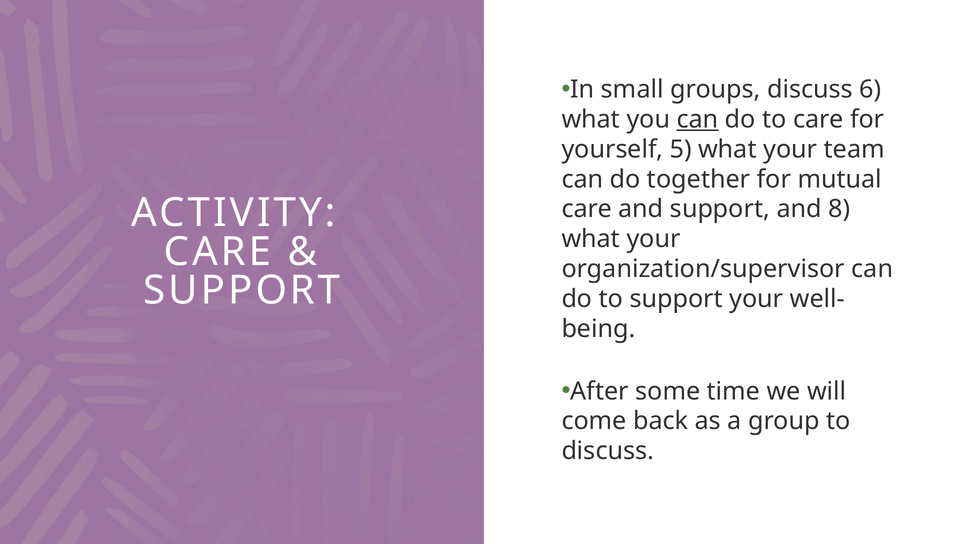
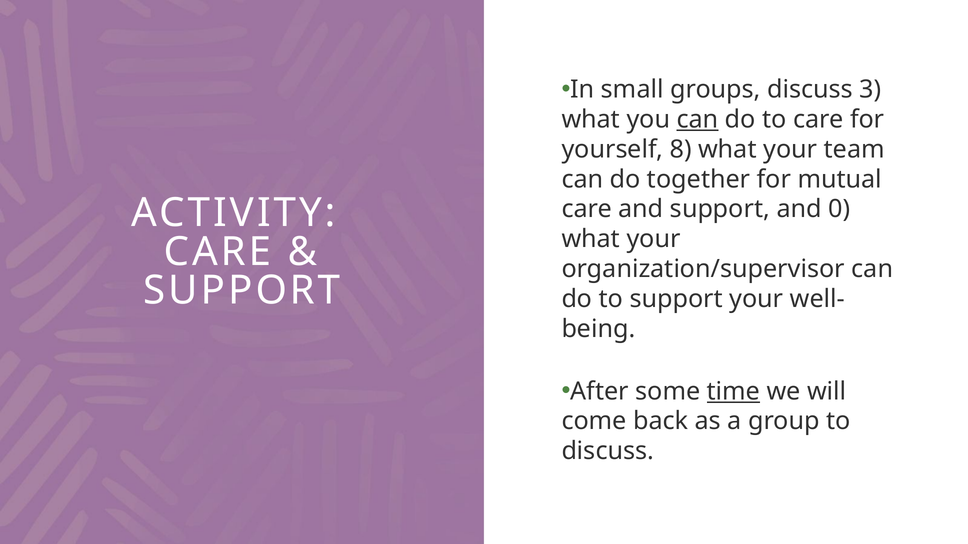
6: 6 -> 3
5: 5 -> 8
8: 8 -> 0
time underline: none -> present
